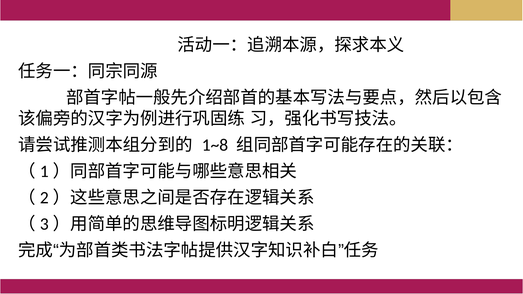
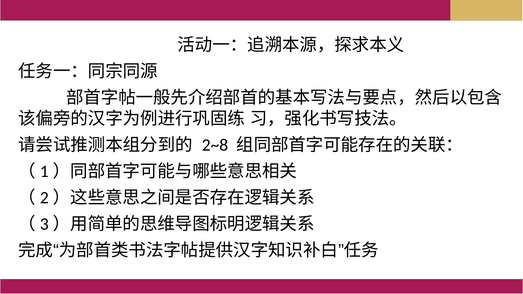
1~8: 1~8 -> 2~8
